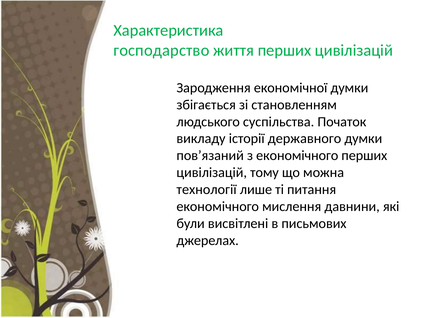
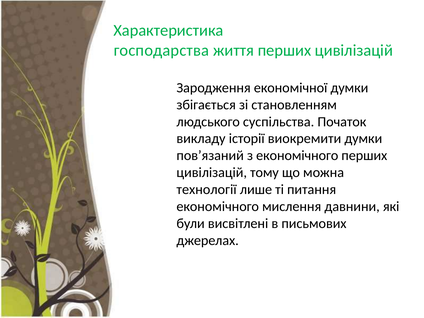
господарство: господарство -> господарства
державного: державного -> виокремити
